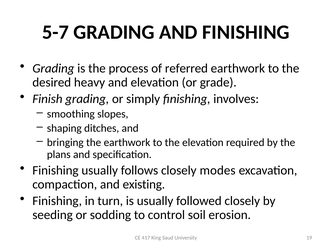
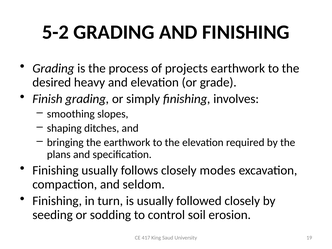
5-7: 5-7 -> 5-2
referred: referred -> projects
existing: existing -> seldom
